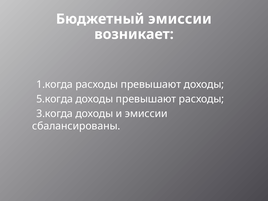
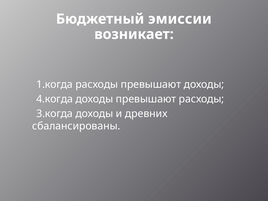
5.когда: 5.когда -> 4.когда
и эмиссии: эмиссии -> древних
